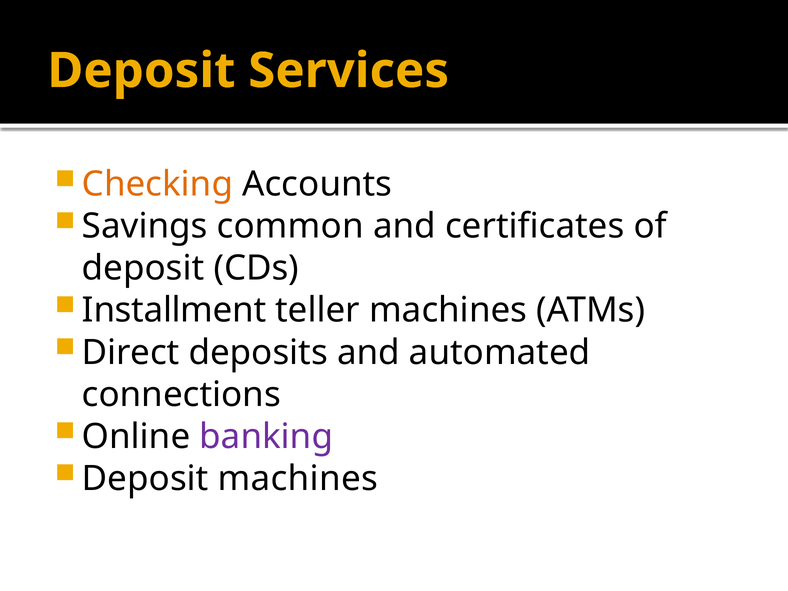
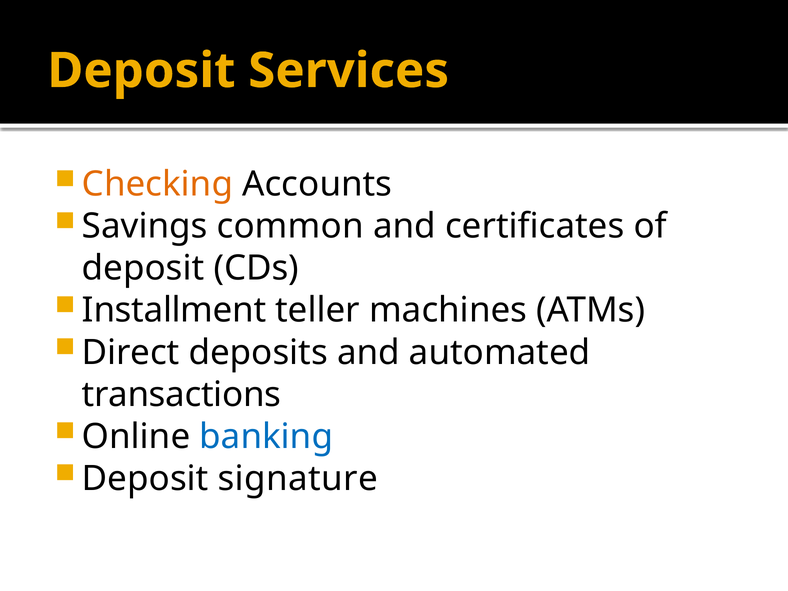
connections: connections -> transactions
banking colour: purple -> blue
Deposit machines: machines -> signature
